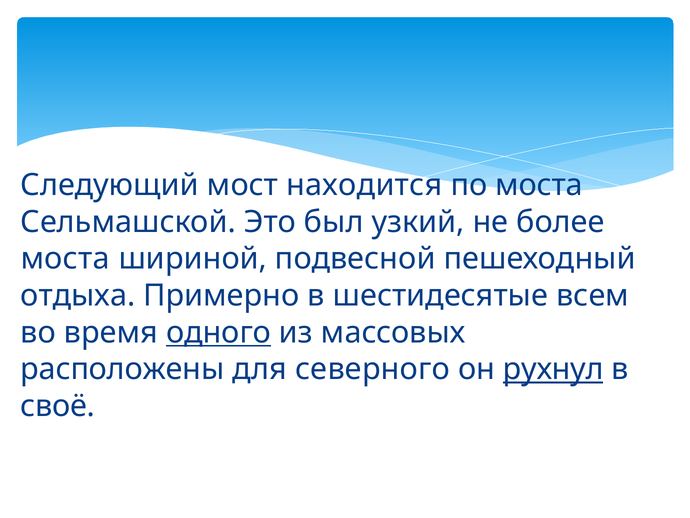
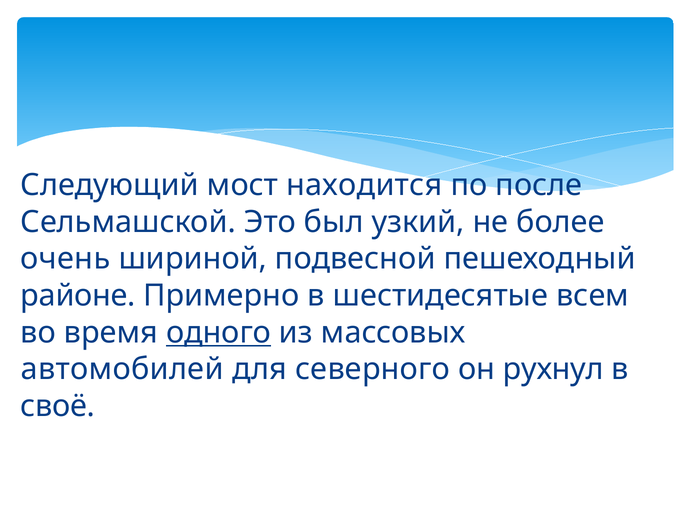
по моста: моста -> после
моста at (65, 259): моста -> очень
отдыха: отдыха -> районе
расположены: расположены -> автомобилей
рухнул underline: present -> none
